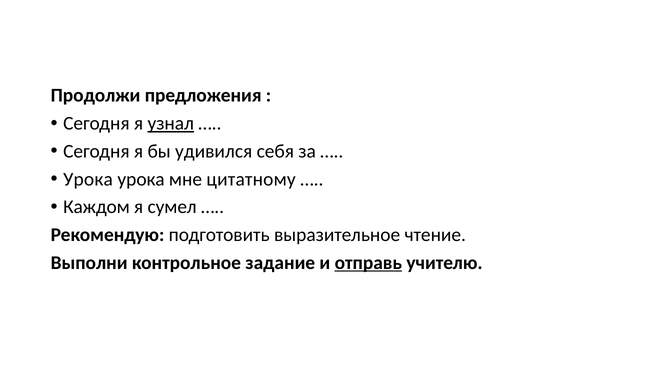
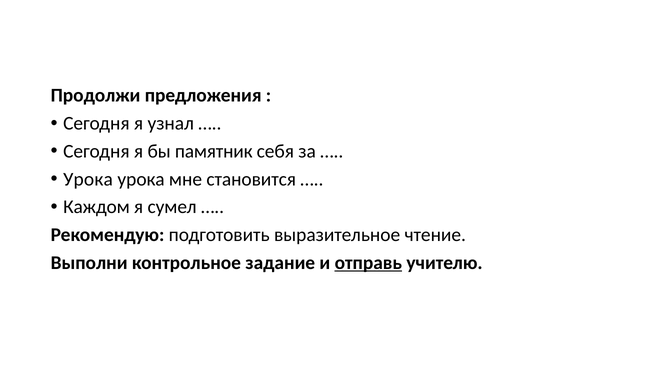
узнал underline: present -> none
удивился: удивился -> памятник
цитатному: цитатному -> становится
